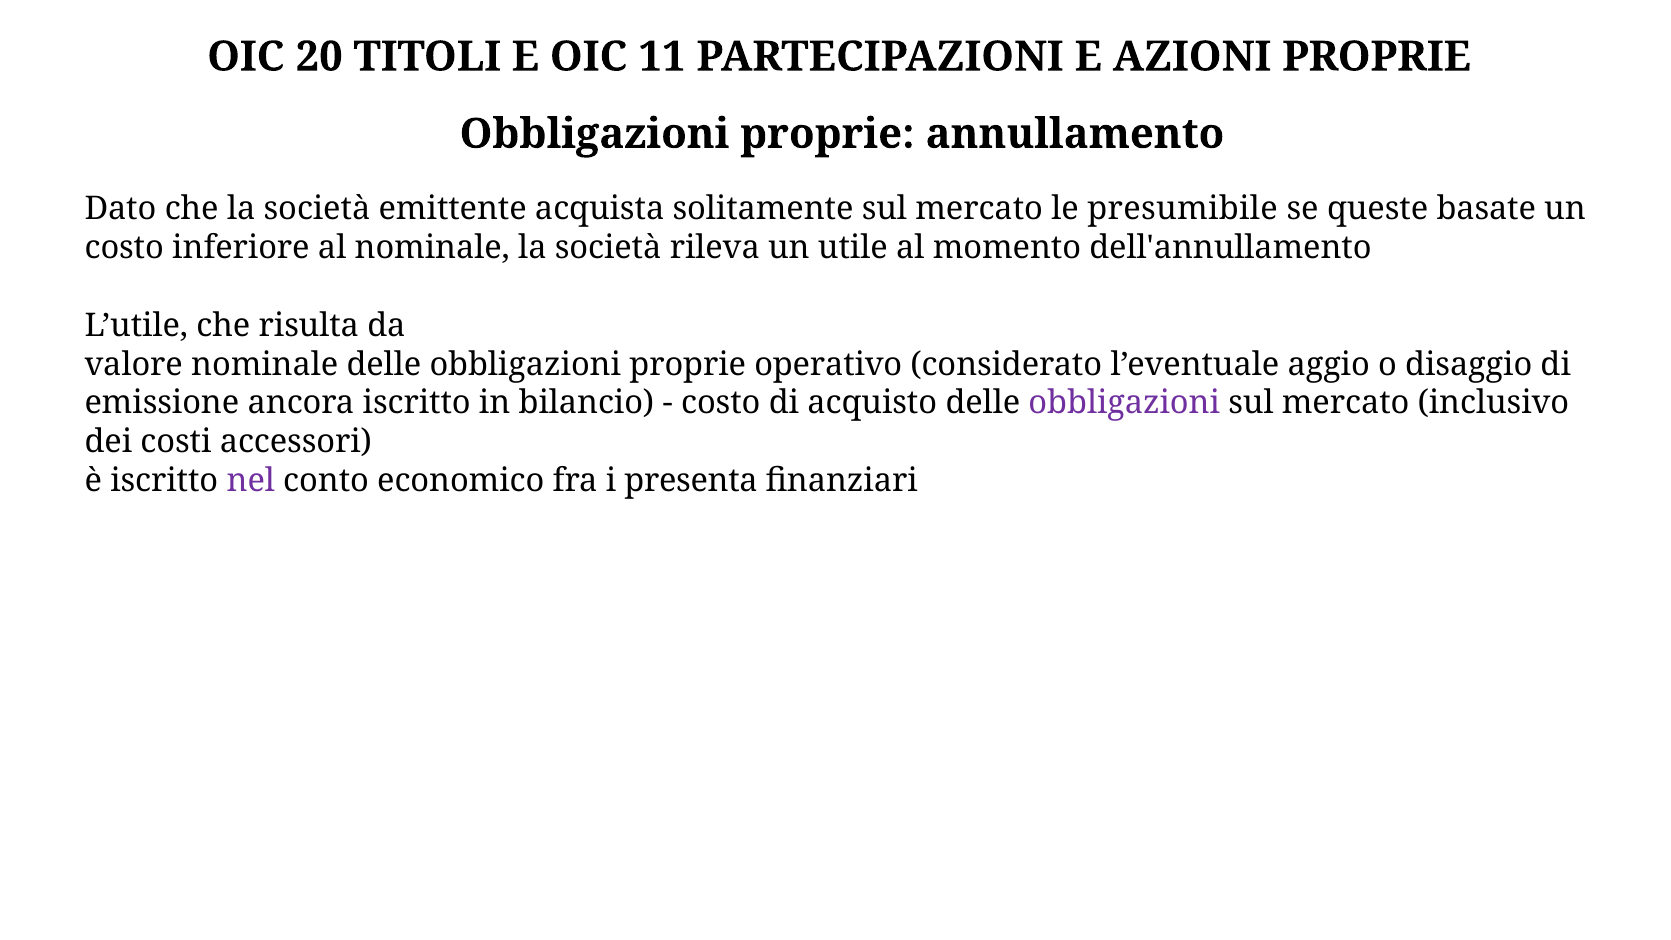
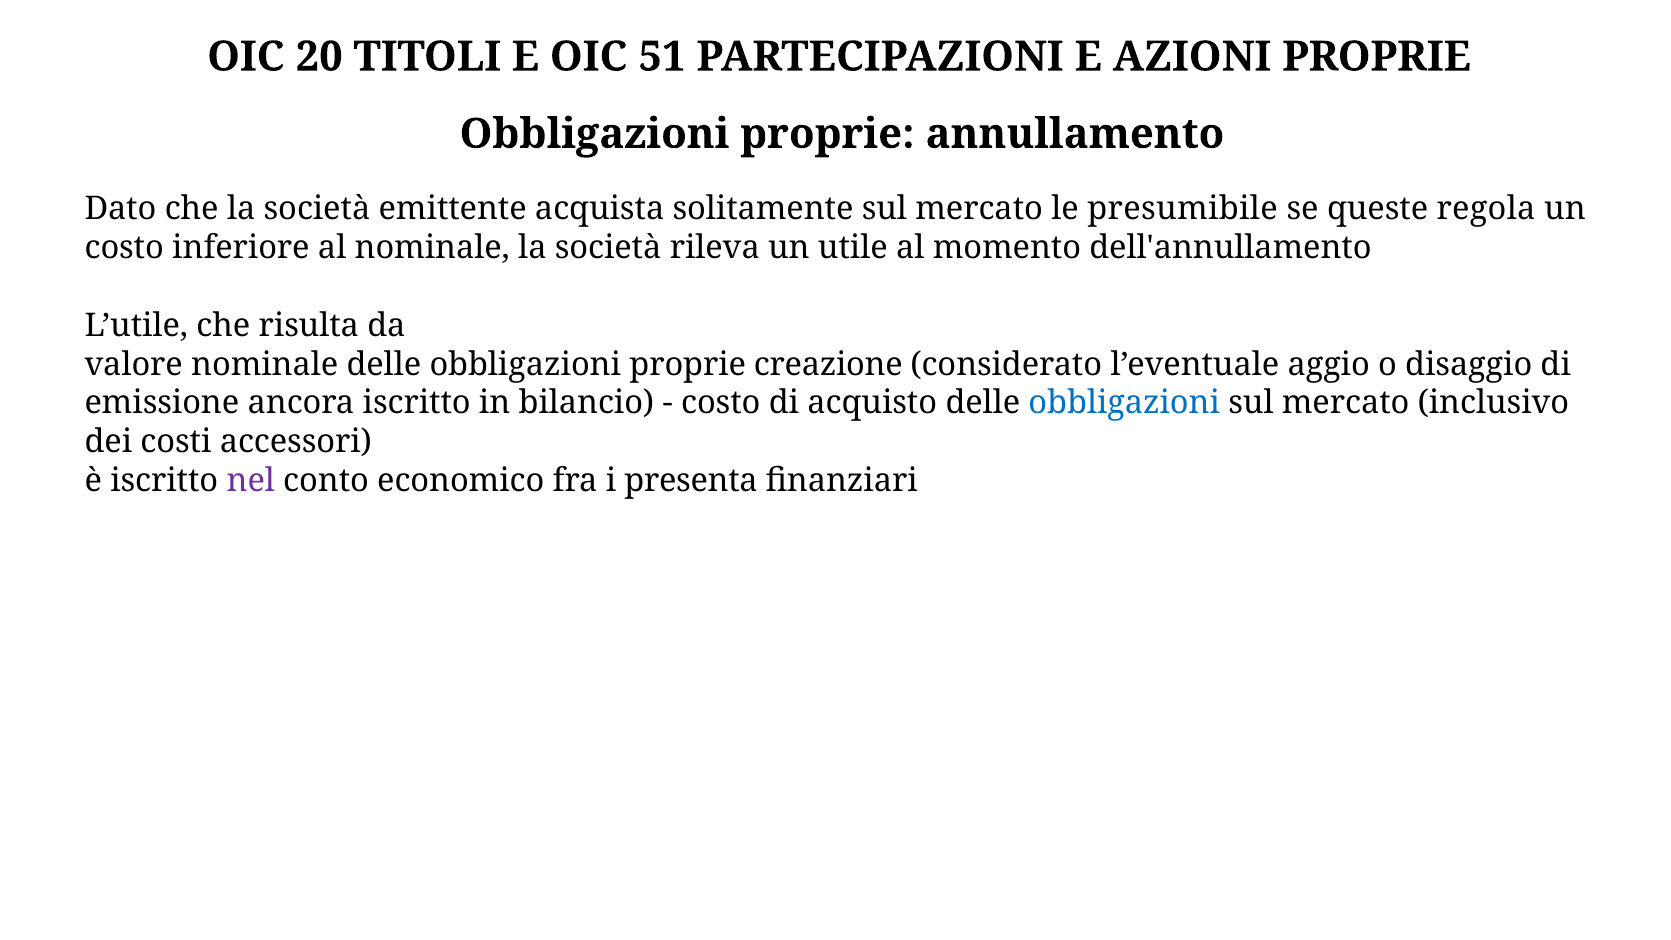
11: 11 -> 51
basate: basate -> regola
operativo: operativo -> creazione
obbligazioni at (1124, 403) colour: purple -> blue
